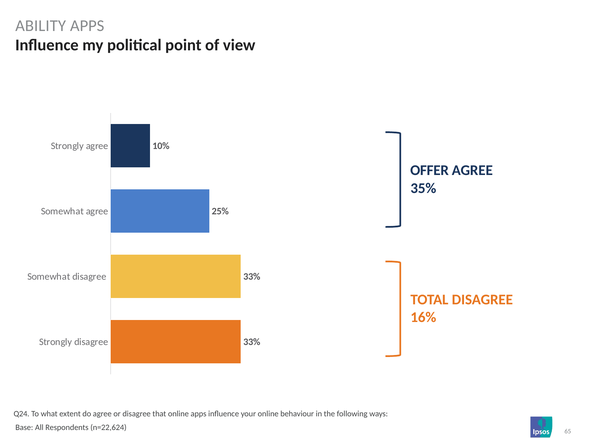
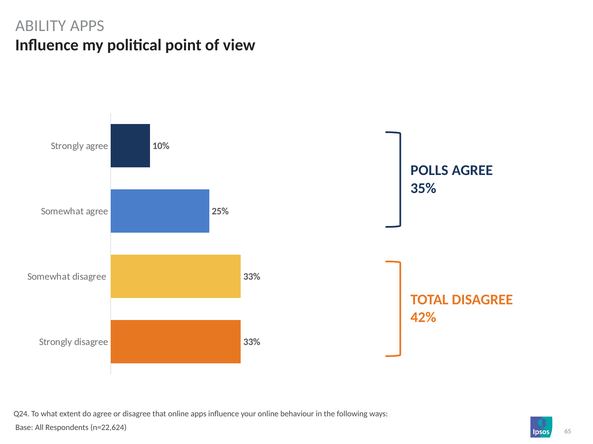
OFFER: OFFER -> POLLS
16%: 16% -> 42%
